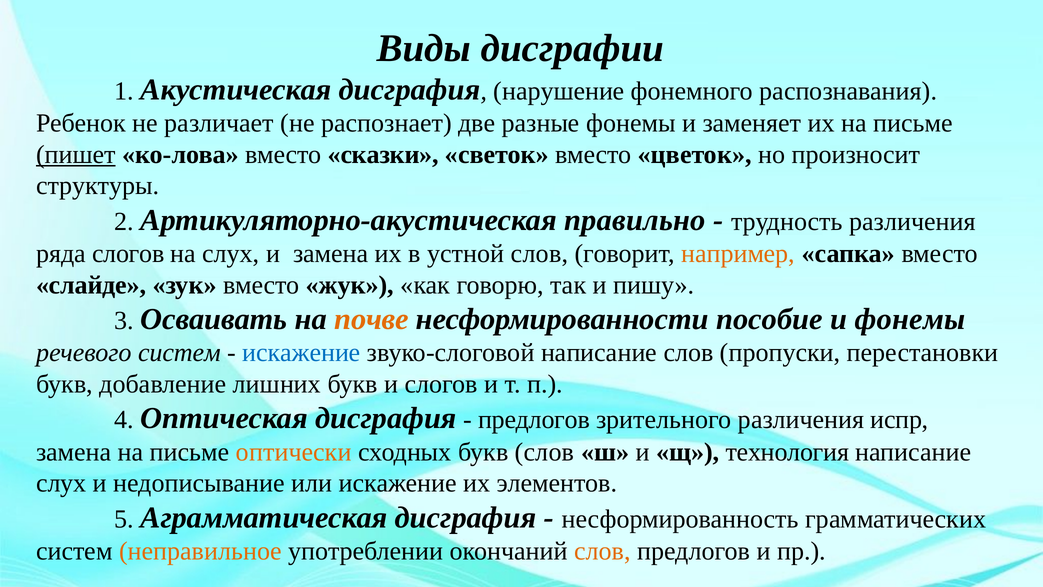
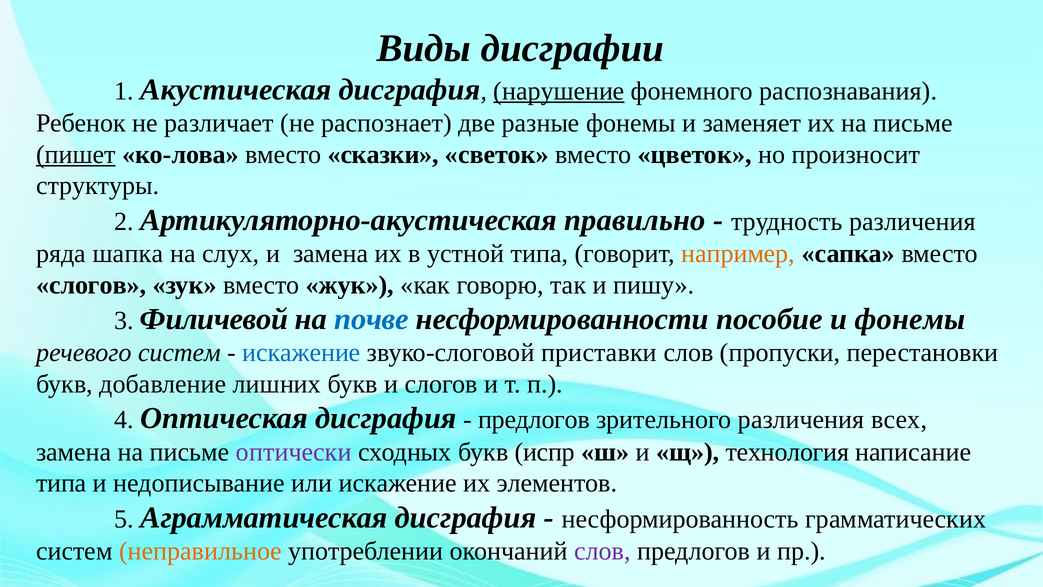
нарушение underline: none -> present
ряда слогов: слогов -> шапка
устной слов: слов -> типа
слайде at (91, 285): слайде -> слогов
Осваивать: Осваивать -> Филичевой
почве colour: orange -> blue
звуко-слоговой написание: написание -> приставки
испр: испр -> всех
оптически colour: orange -> purple
букв слов: слов -> испр
слух at (61, 483): слух -> типа
слов at (603, 551) colour: orange -> purple
